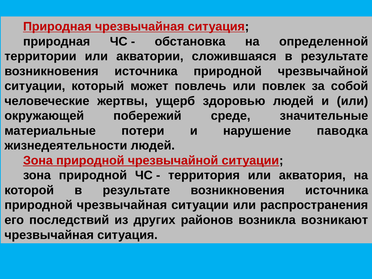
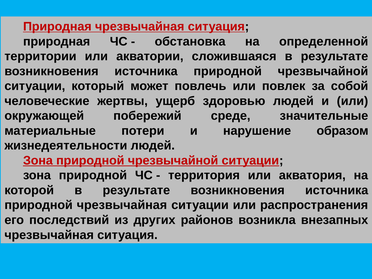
паводка: паводка -> образом
возникают: возникают -> внезапных
